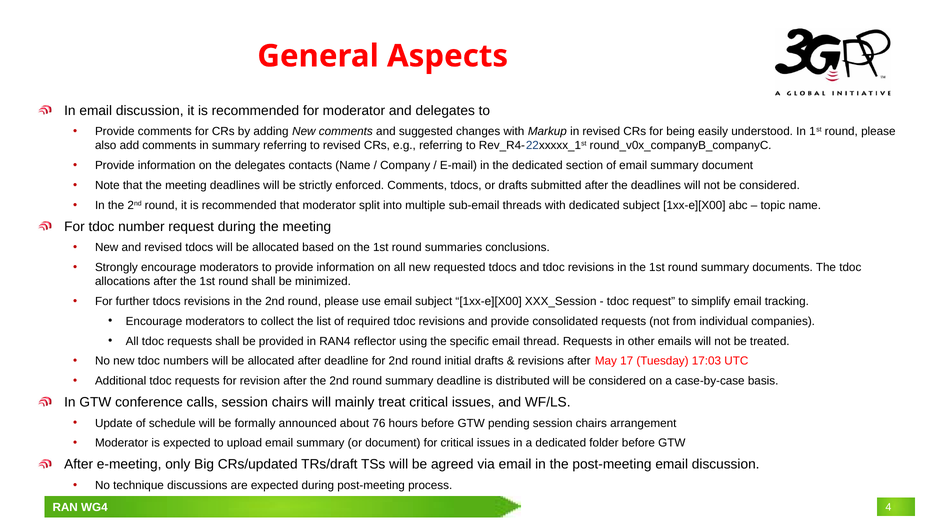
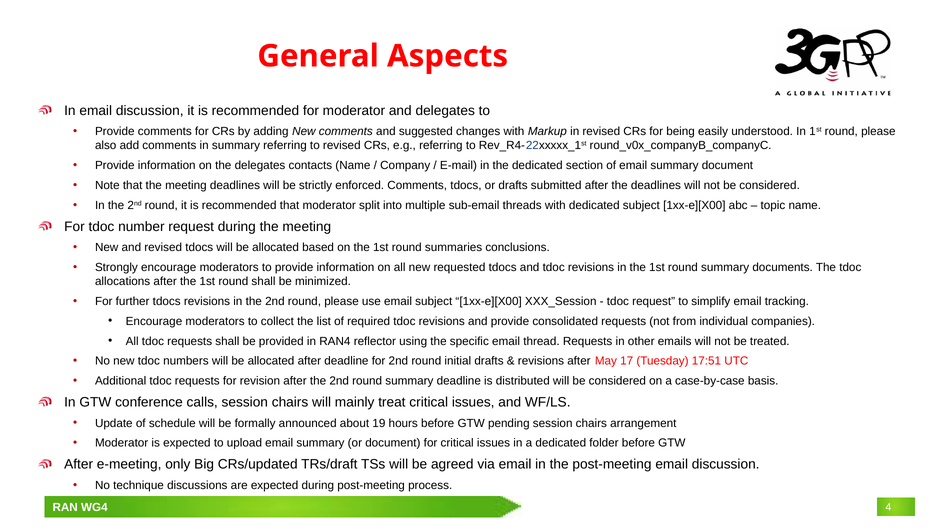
17:03: 17:03 -> 17:51
76: 76 -> 19
